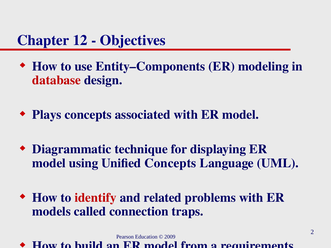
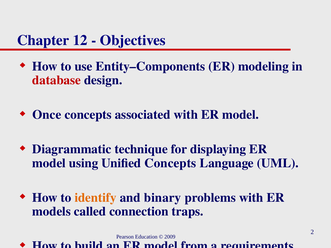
Plays: Plays -> Once
identify colour: red -> orange
related: related -> binary
